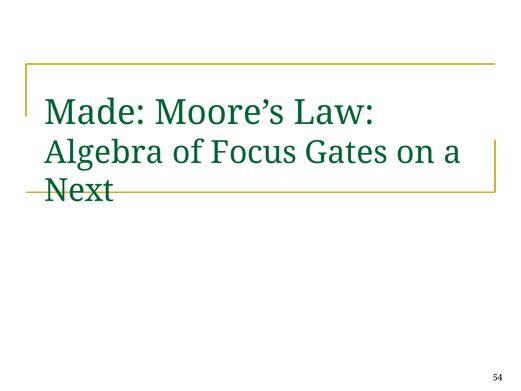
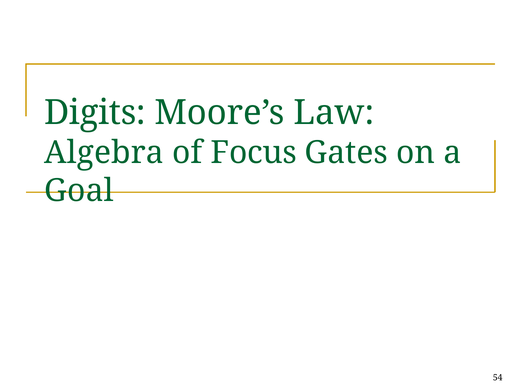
Made: Made -> Digits
Next: Next -> Goal
